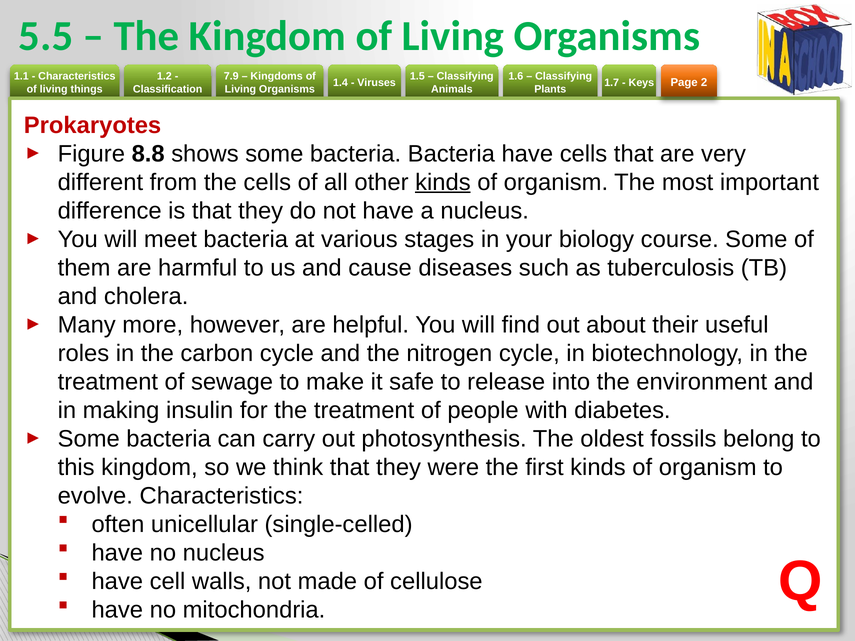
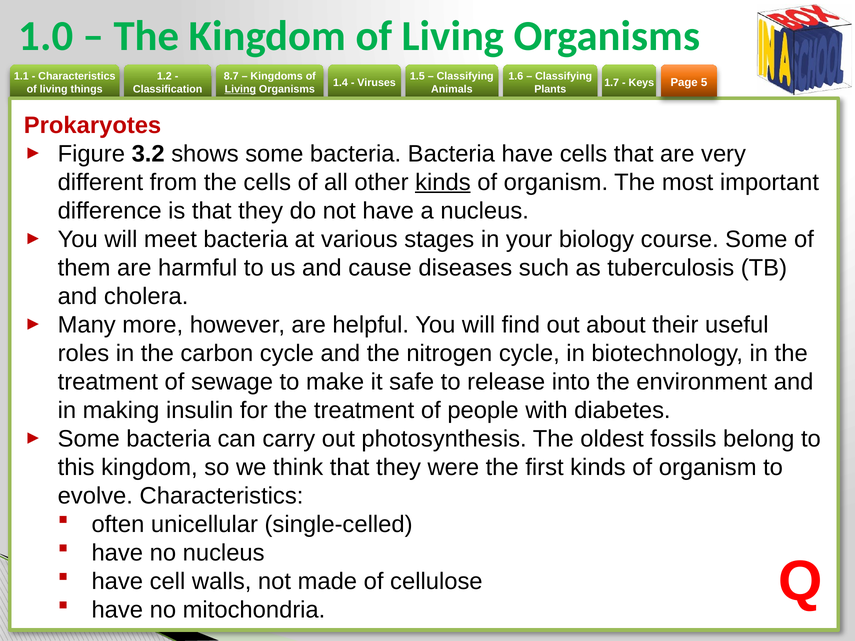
5.5: 5.5 -> 1.0
7.9: 7.9 -> 8.7
2: 2 -> 5
Living at (240, 89) underline: none -> present
8.8: 8.8 -> 3.2
